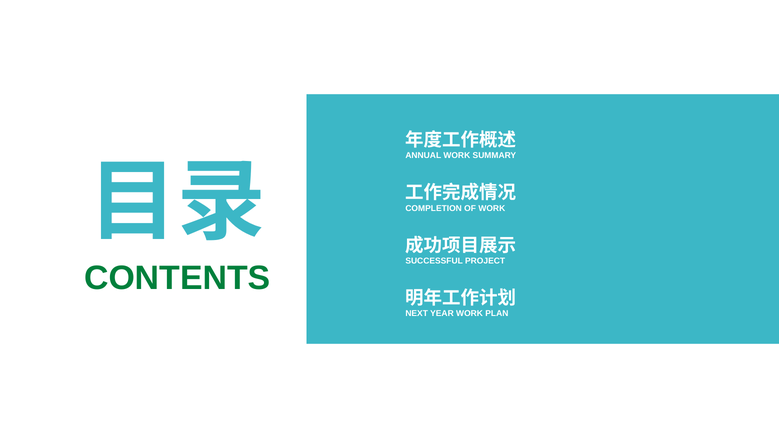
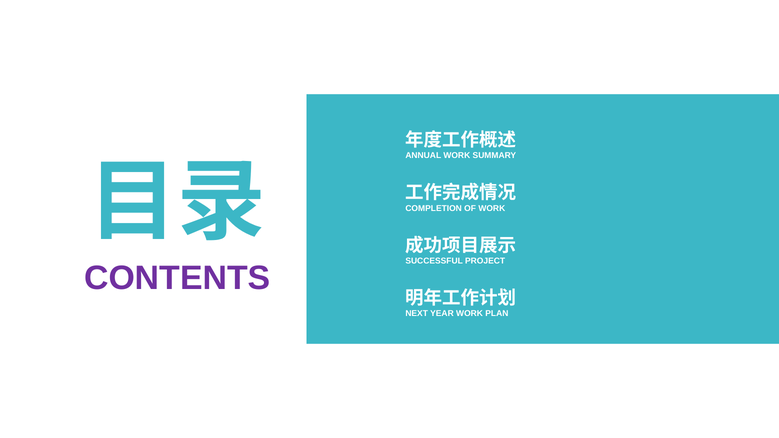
CONTENTS colour: green -> purple
